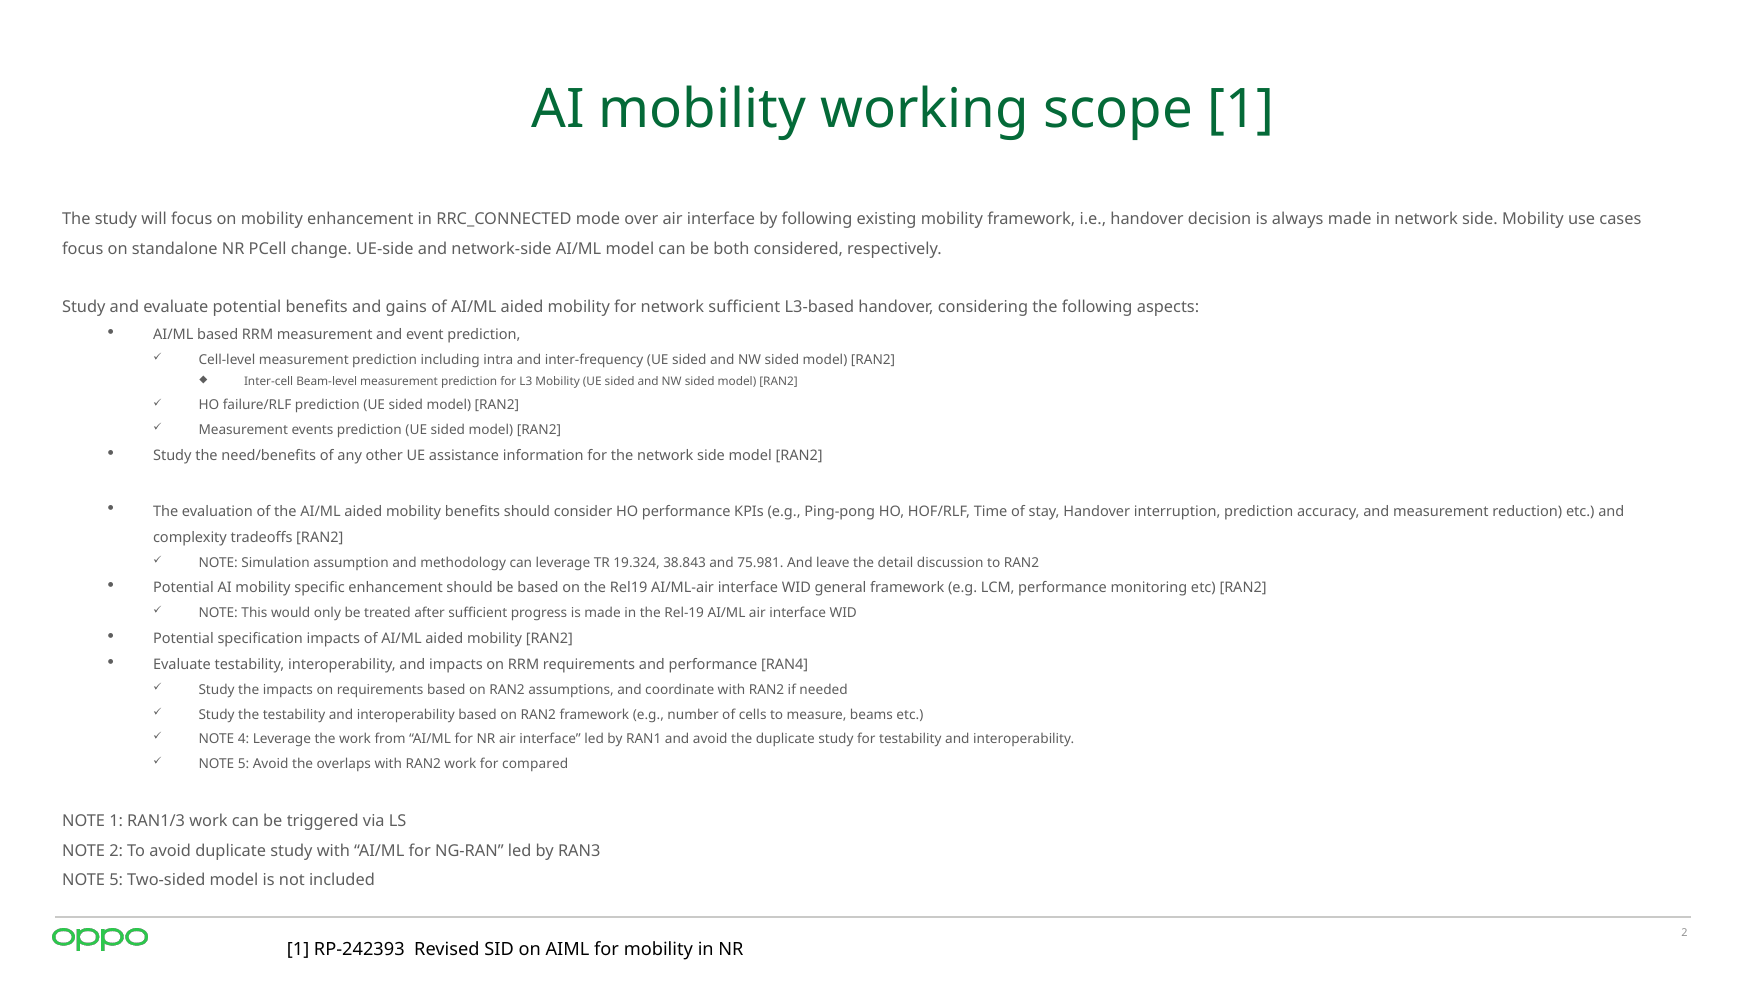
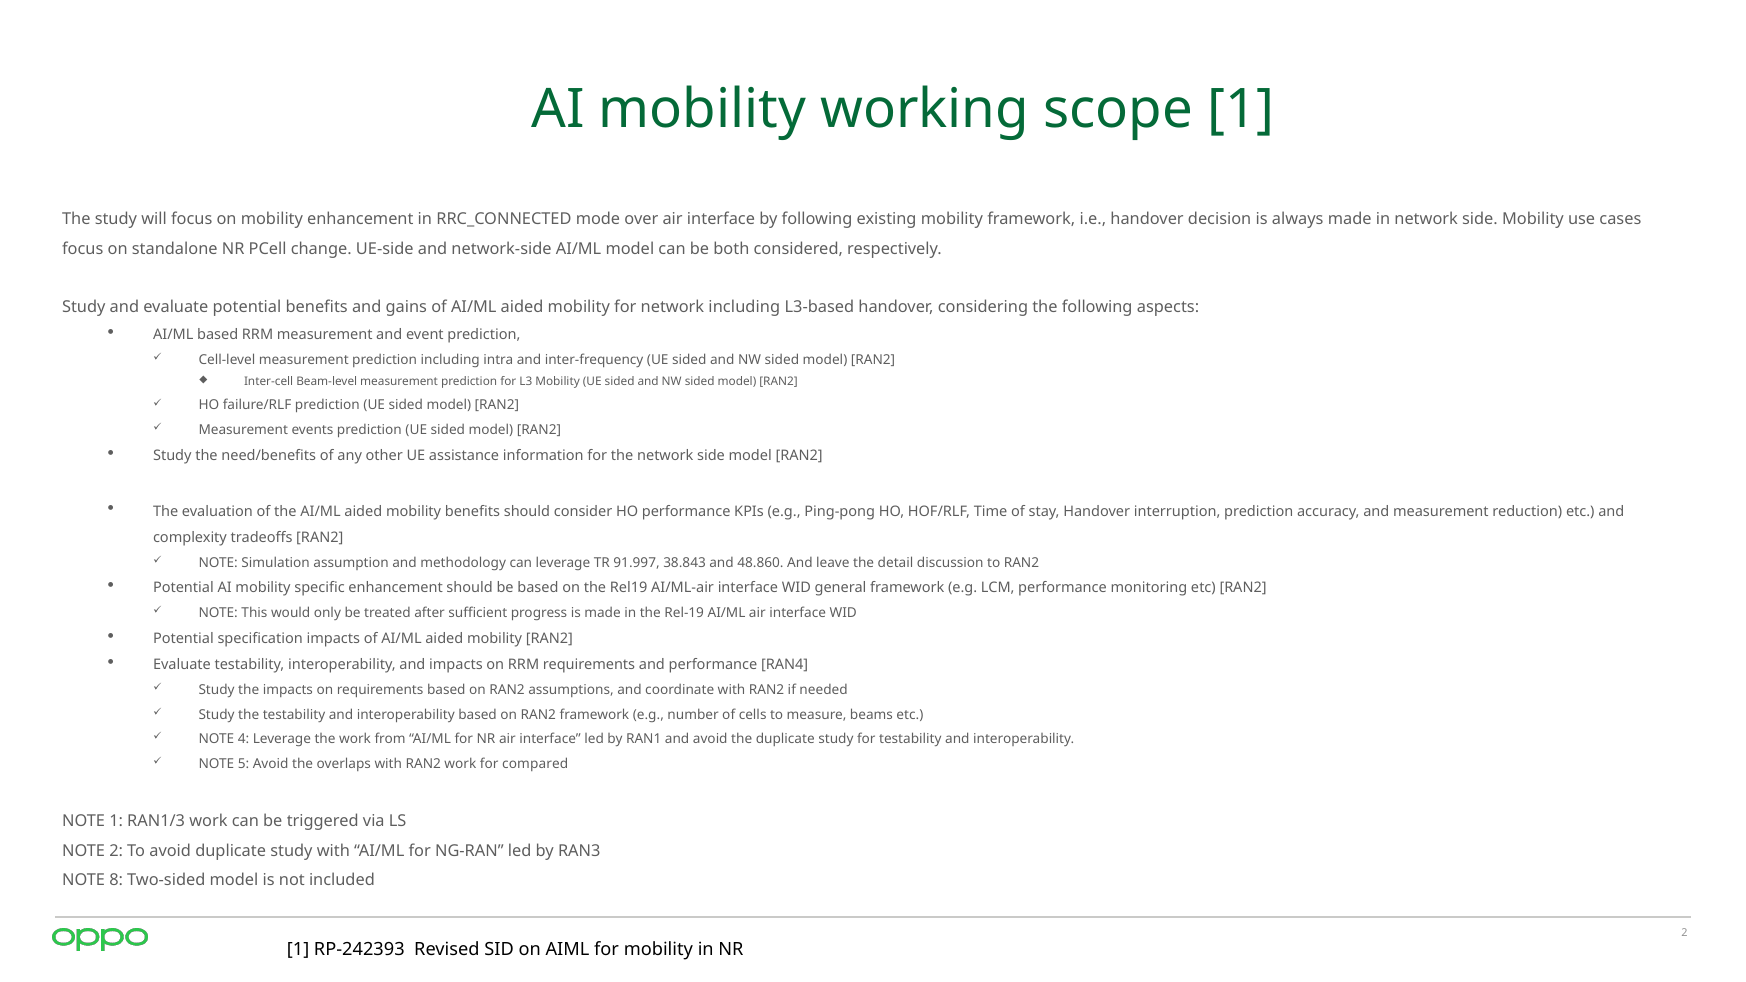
network sufficient: sufficient -> including
19.324: 19.324 -> 91.997
75.981: 75.981 -> 48.860
5 at (116, 880): 5 -> 8
